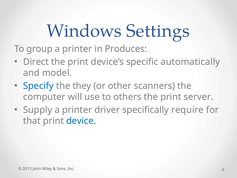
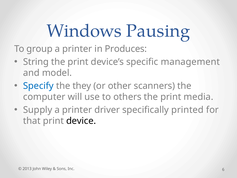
Settings: Settings -> Pausing
Direct: Direct -> String
automatically: automatically -> management
server: server -> media
require: require -> printed
device colour: blue -> black
